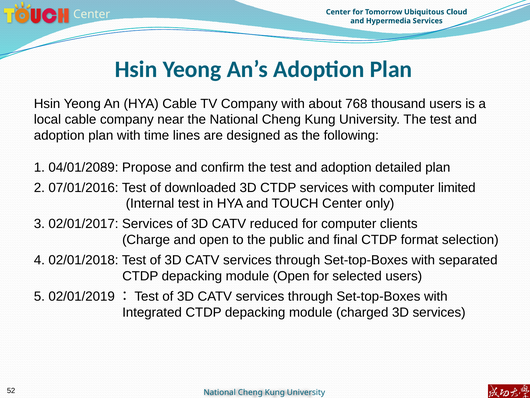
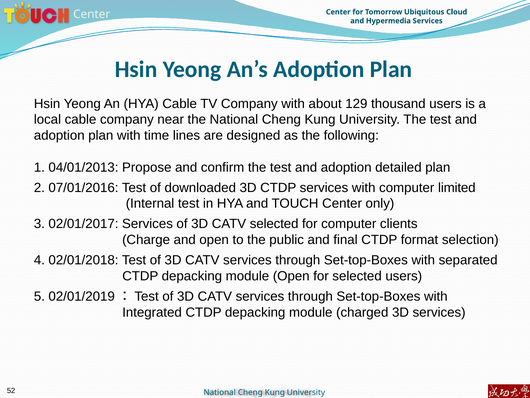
768: 768 -> 129
04/01/2089: 04/01/2089 -> 04/01/2013
CATV reduced: reduced -> selected
